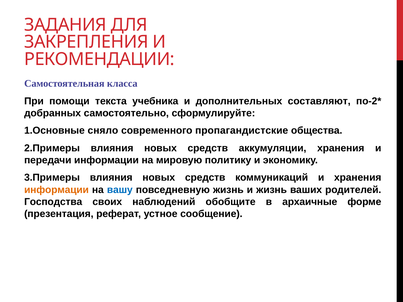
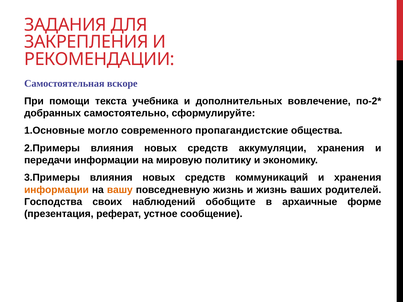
класса: класса -> вскоре
составляют: составляют -> вовлечение
сняло: сняло -> могло
вашу colour: blue -> orange
